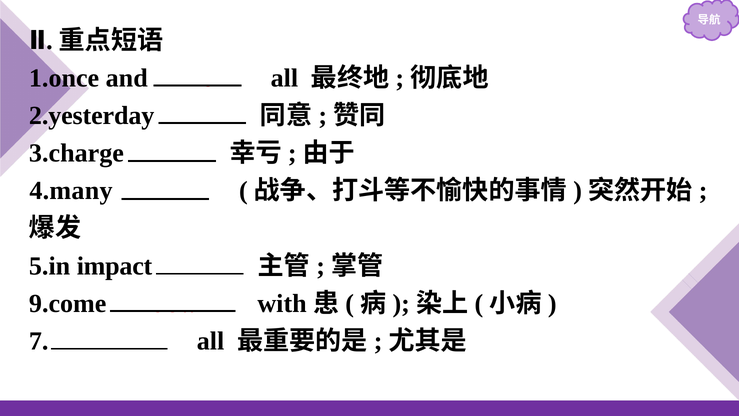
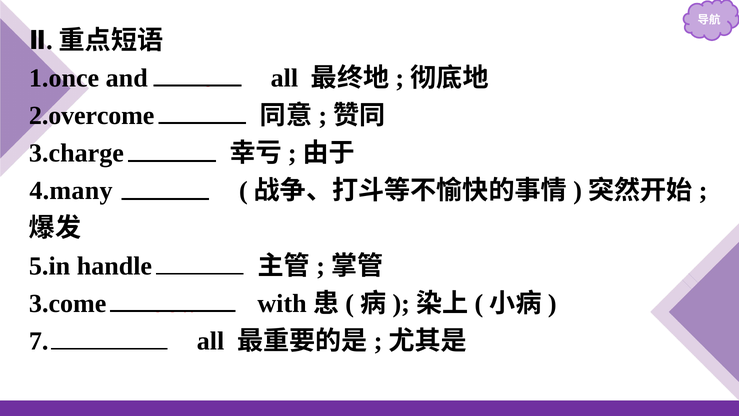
2.yesterday: 2.yesterday -> 2.overcome
impact: impact -> handle
9.come: 9.come -> 3.come
